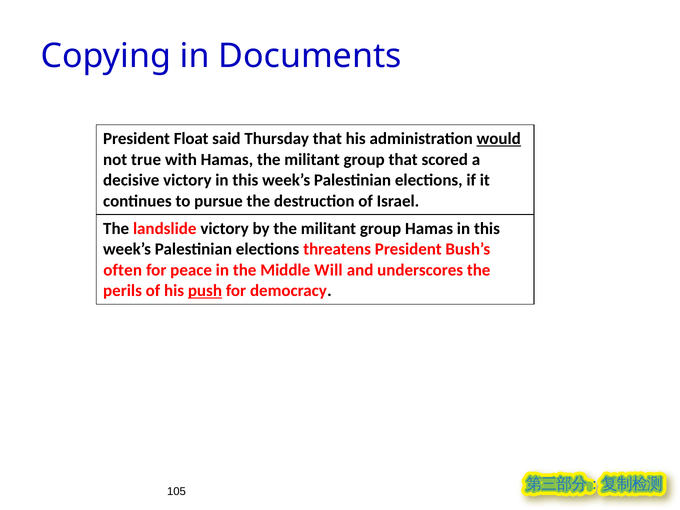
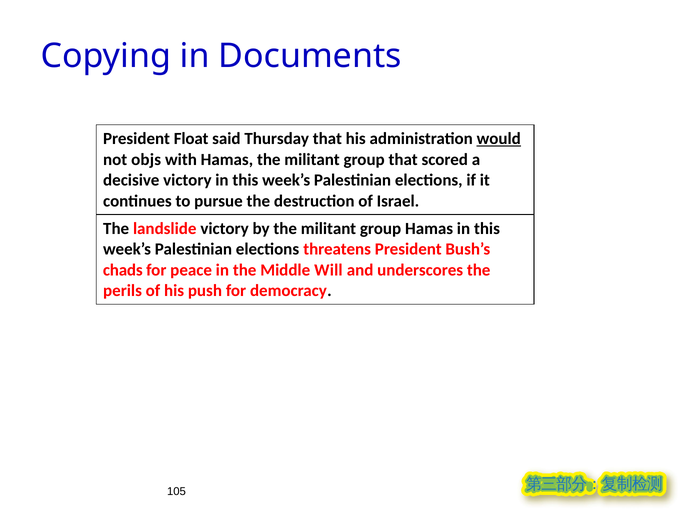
true: true -> objs
often: often -> chads
push underline: present -> none
